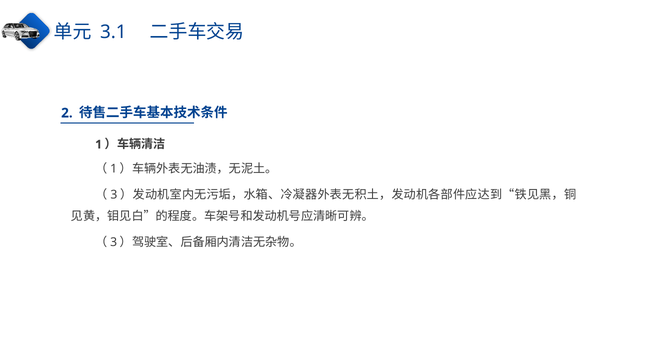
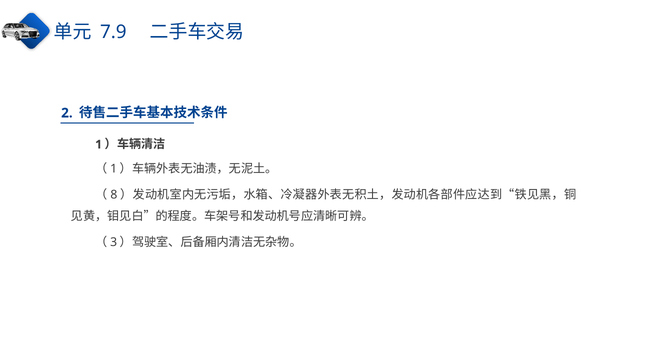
3.1: 3.1 -> 7.9
3: 3 -> 8
